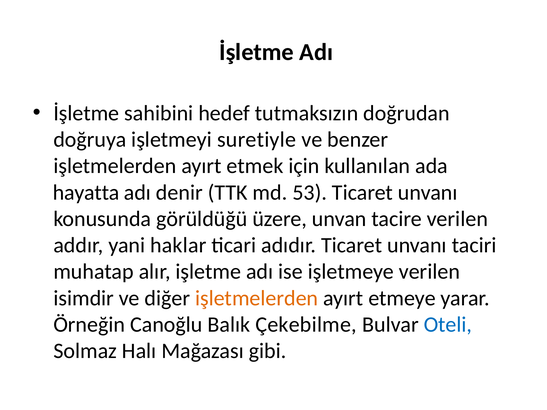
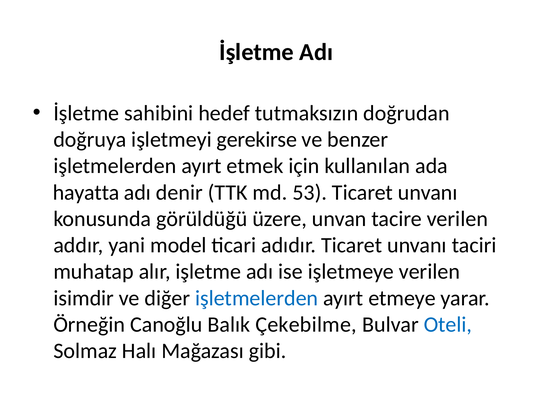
suretiyle: suretiyle -> gerekirse
haklar: haklar -> model
işletmelerden at (257, 298) colour: orange -> blue
